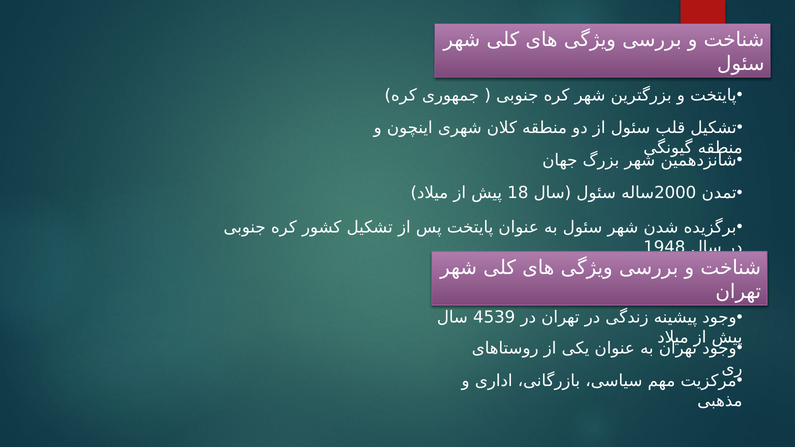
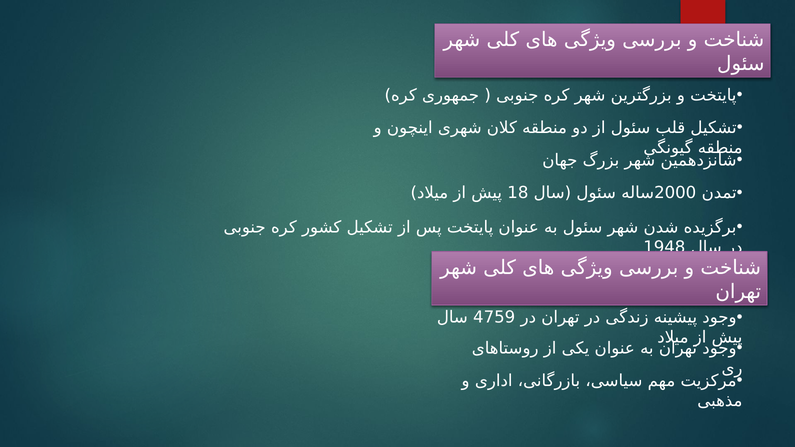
4539: 4539 -> 4759
